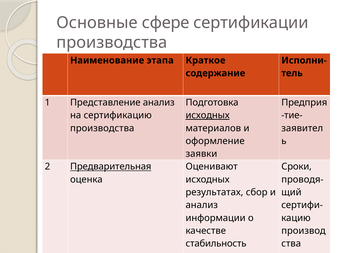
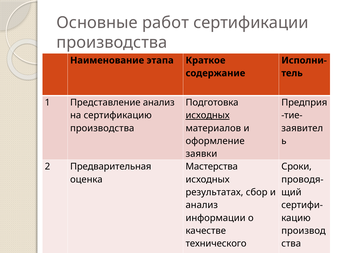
сфере: сфере -> работ
Предварительная underline: present -> none
Оценивают: Оценивают -> Мастерства
стабильность: стабильность -> технического
